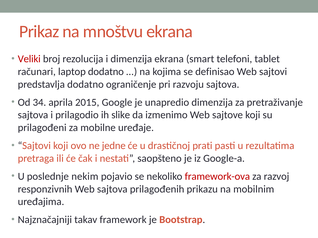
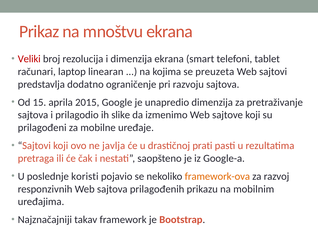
laptop dodatno: dodatno -> linearan
definisao: definisao -> preuzeta
34: 34 -> 15
jedne: jedne -> javlja
nekim: nekim -> koristi
framework-ova colour: red -> orange
